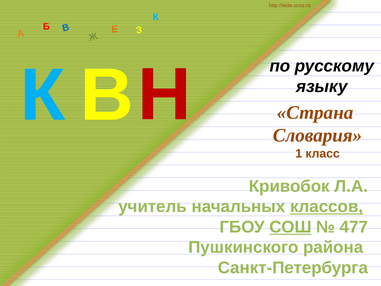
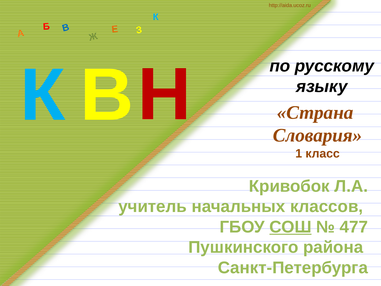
классов underline: present -> none
